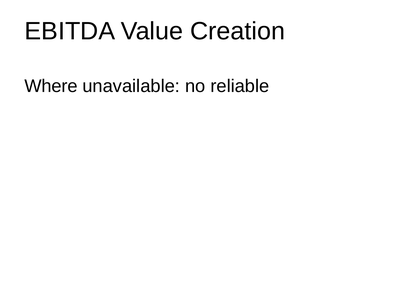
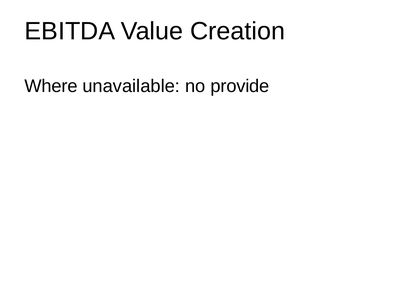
reliable: reliable -> provide
